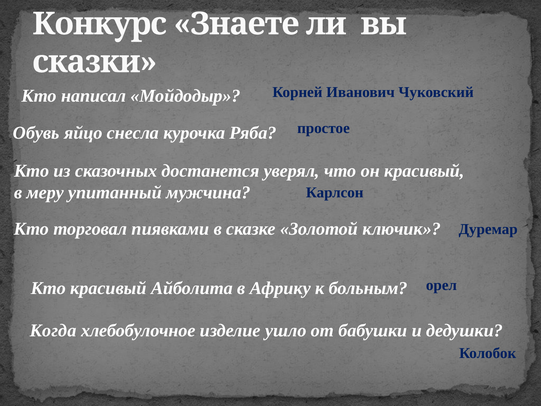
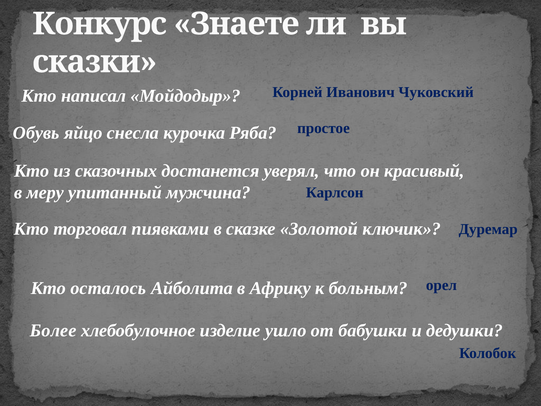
Кто красивый: красивый -> осталось
Когда: Когда -> Более
